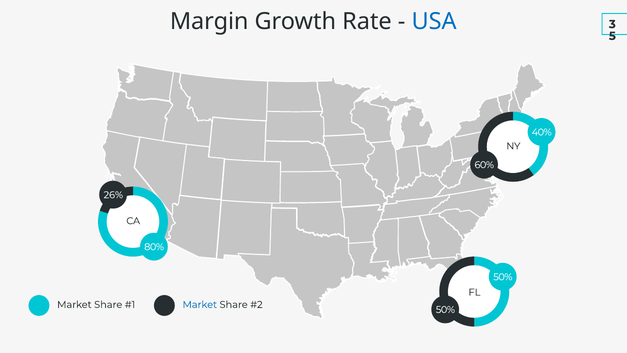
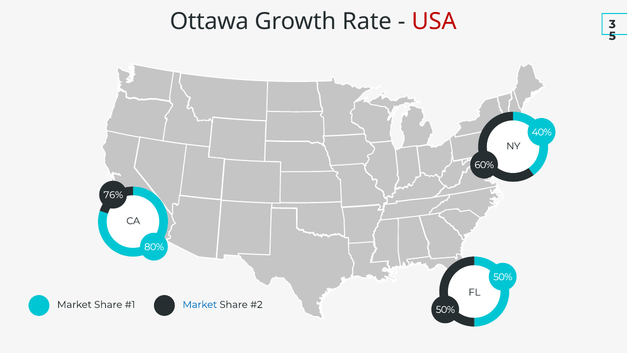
Margin: Margin -> Ottawa
USA colour: blue -> red
26%: 26% -> 76%
